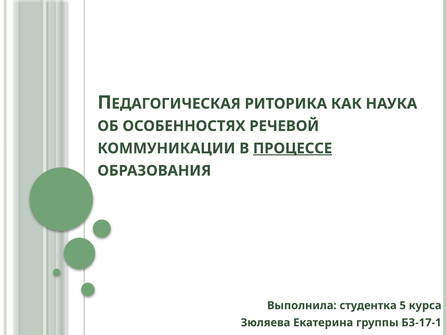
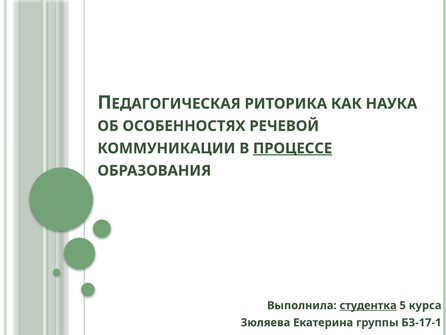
студентка underline: none -> present
